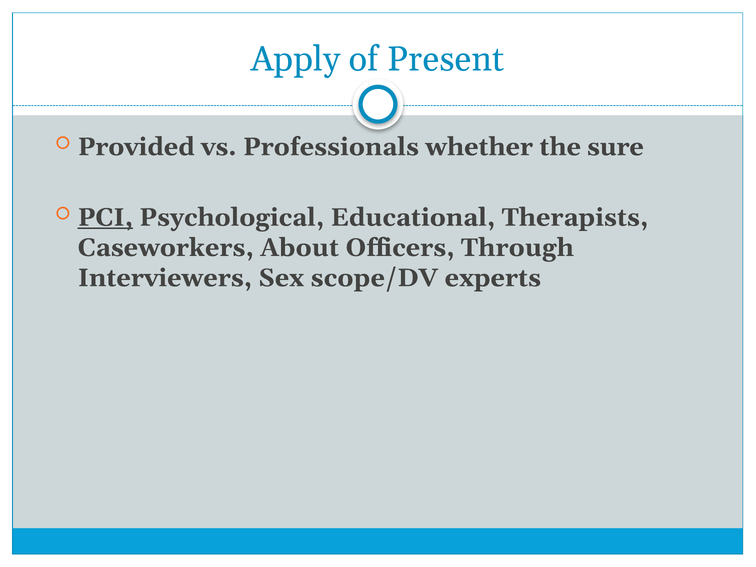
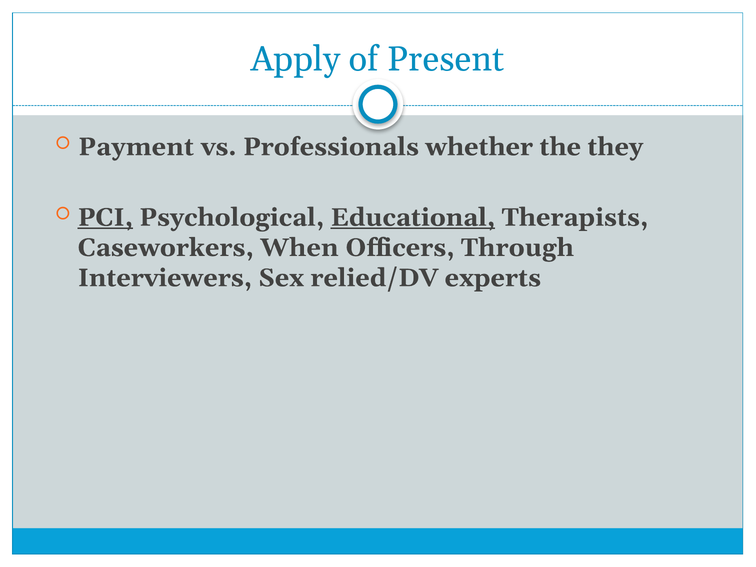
Provided: Provided -> Payment
sure: sure -> they
Educational underline: none -> present
About: About -> When
scope/DV: scope/DV -> relied/DV
